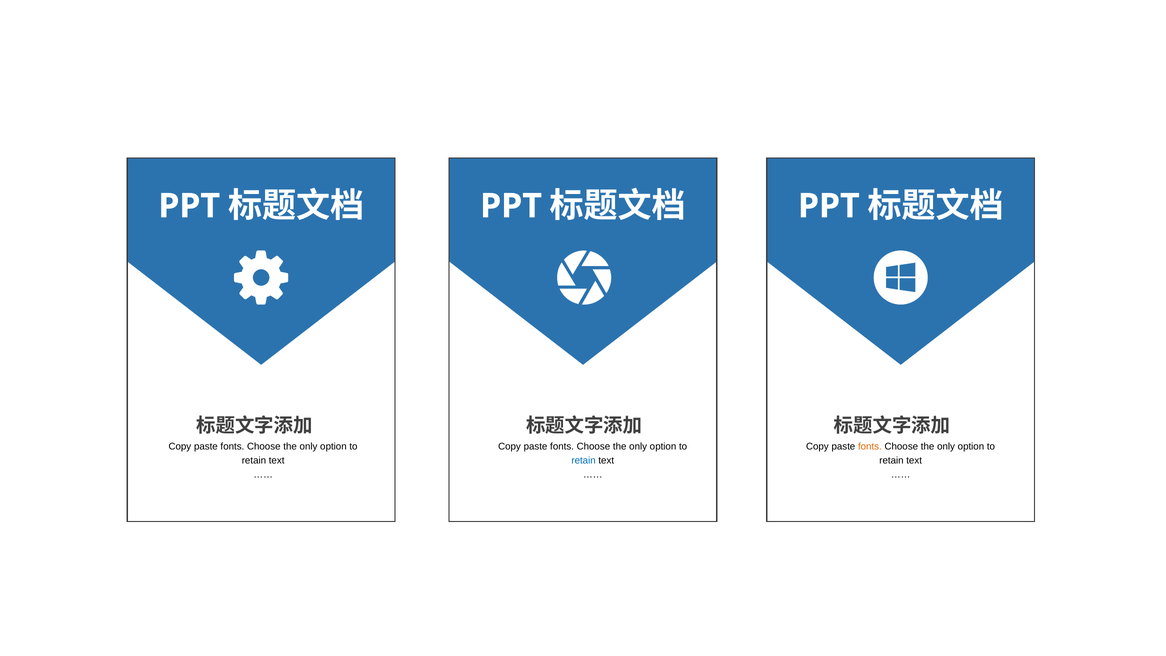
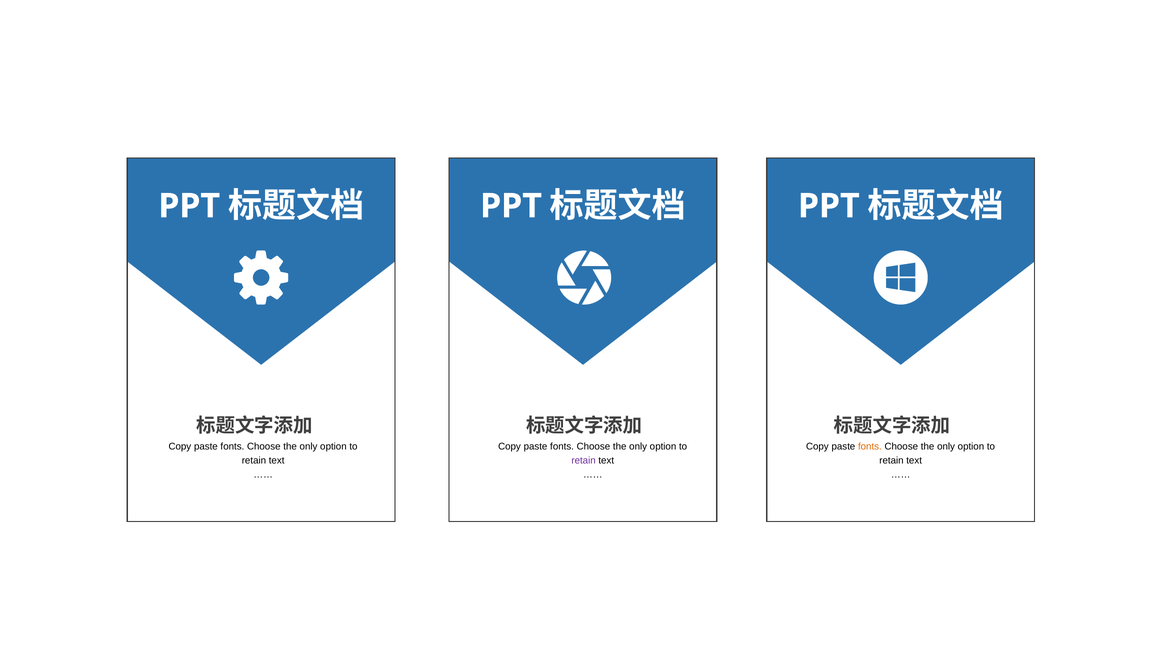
retain at (584, 460) colour: blue -> purple
